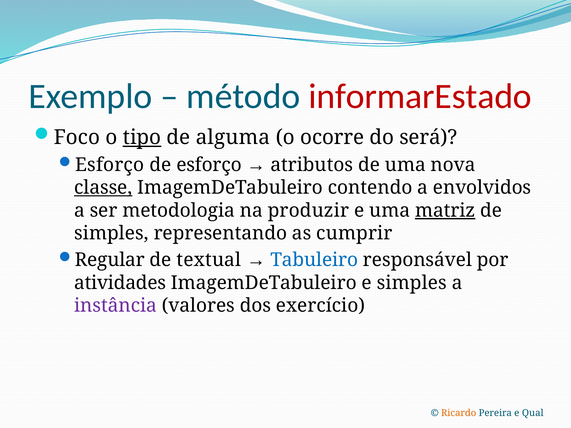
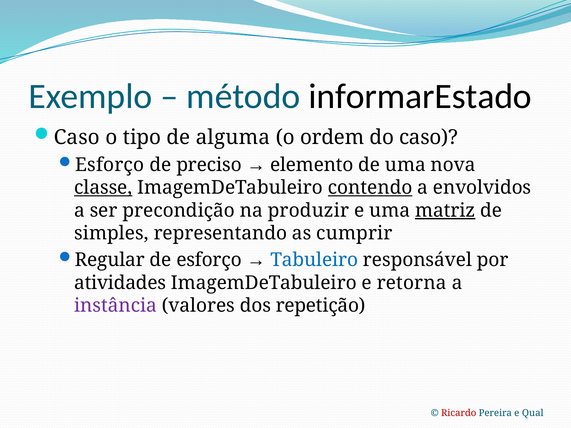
informarEstado colour: red -> black
Foco at (77, 137): Foco -> Caso
tipo underline: present -> none
ocorre: ocorre -> ordem
do será: será -> caso
de esforço: esforço -> preciso
atributos: atributos -> elemento
contendo underline: none -> present
metodologia: metodologia -> precondição
de textual: textual -> esforço
e simples: simples -> retorna
exercício: exercício -> repetição
Ricardo colour: orange -> red
